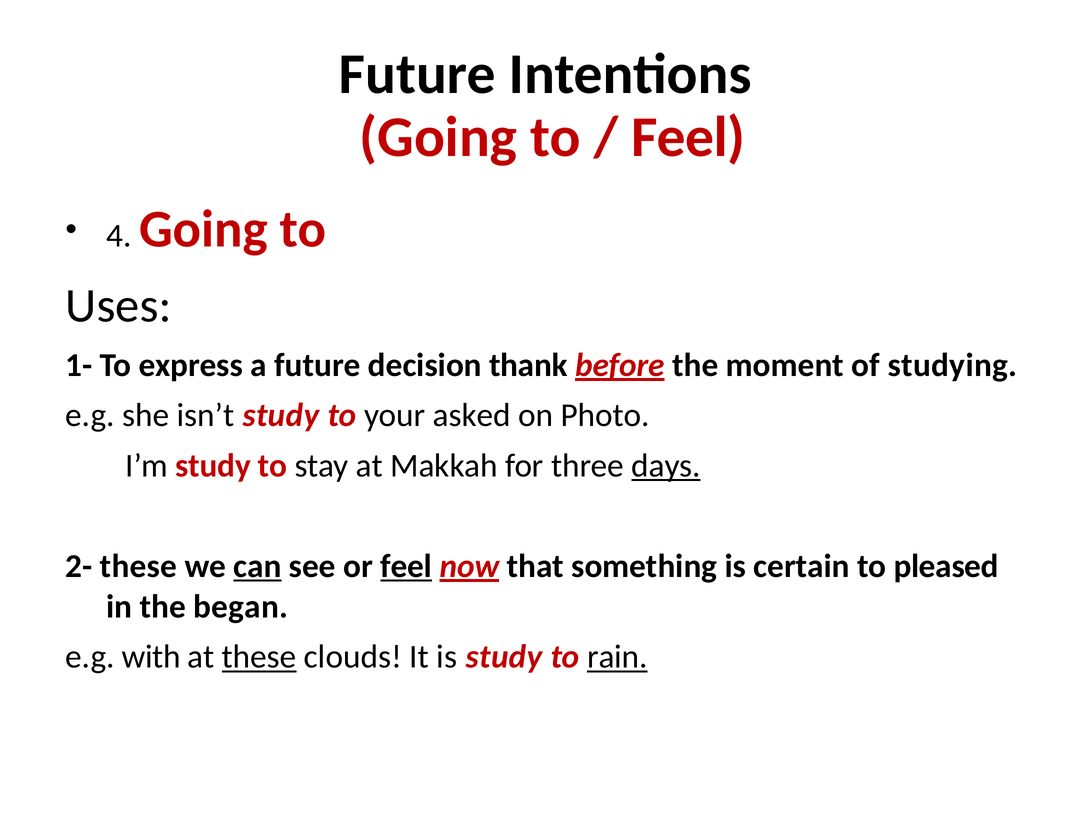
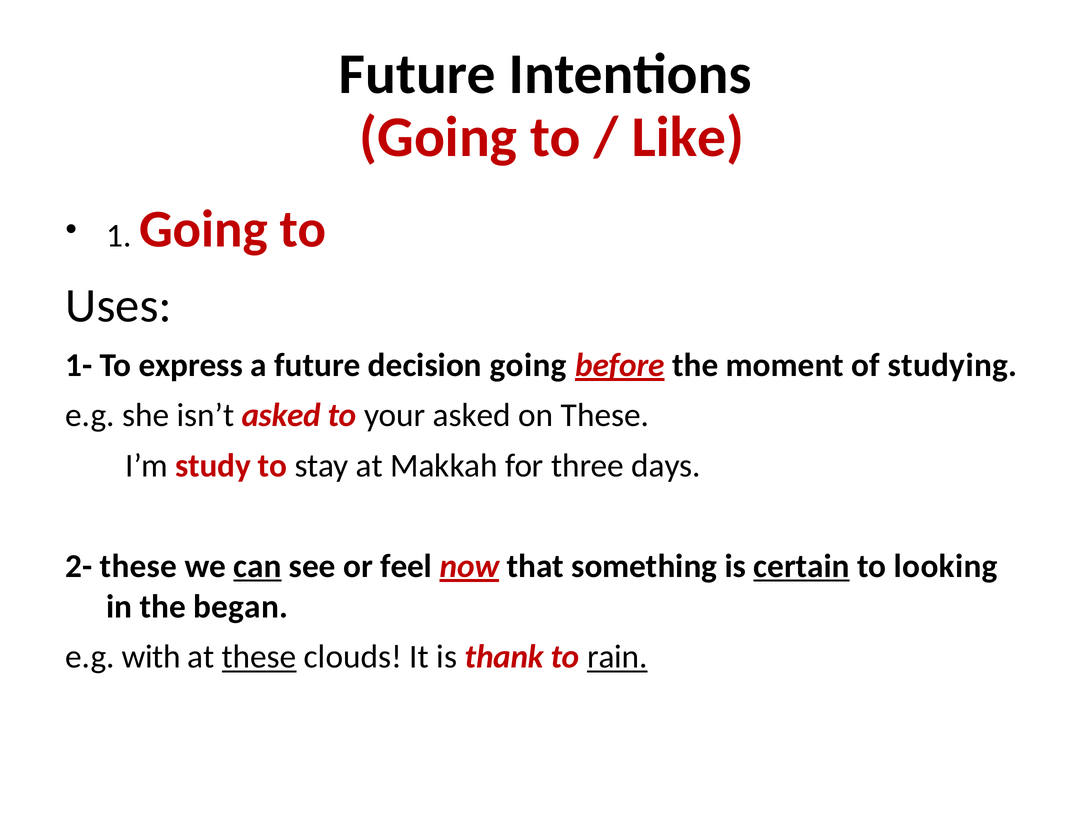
Feel at (688, 137): Feel -> Like
4: 4 -> 1
decision thank: thank -> going
isn’t study: study -> asked
on Photo: Photo -> These
days underline: present -> none
feel at (406, 566) underline: present -> none
certain underline: none -> present
pleased: pleased -> looking
is study: study -> thank
